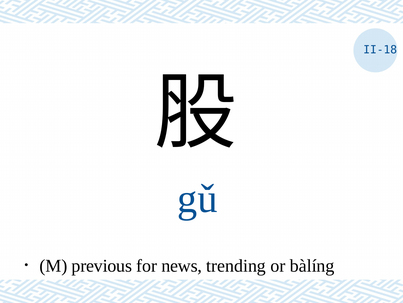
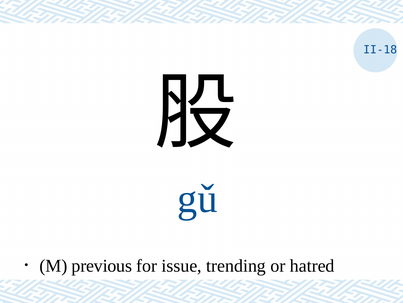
news: news -> issue
bàlíng: bàlíng -> hatred
